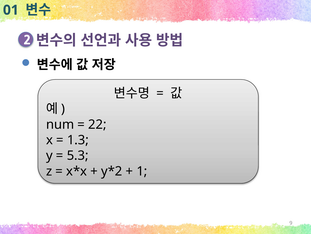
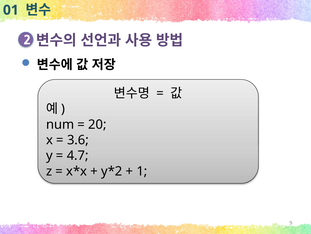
22: 22 -> 20
1.3: 1.3 -> 3.6
5.3: 5.3 -> 4.7
